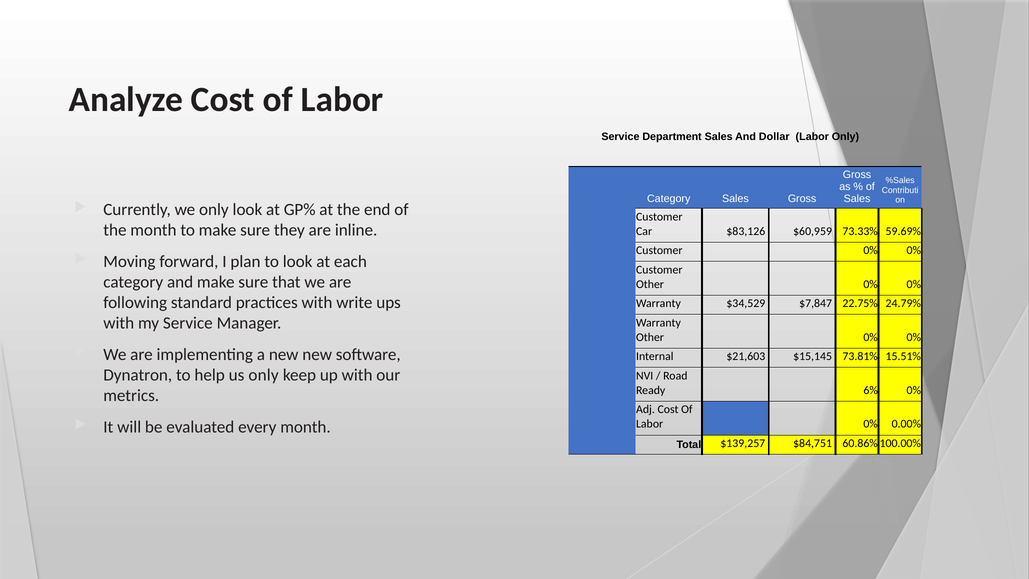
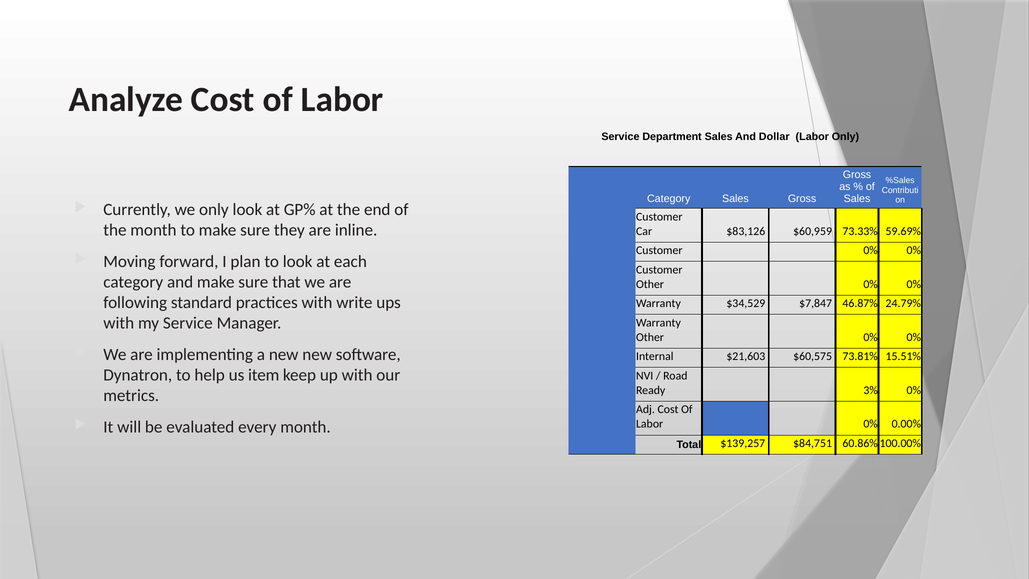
22.75%: 22.75% -> 46.87%
$15,145: $15,145 -> $60,575
us only: only -> item
6%: 6% -> 3%
